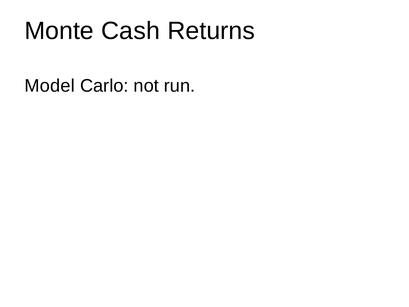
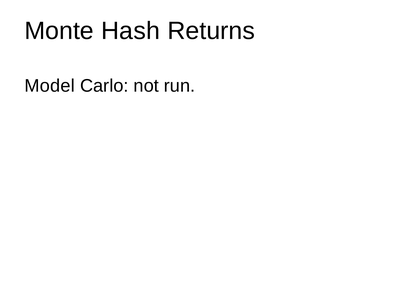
Cash: Cash -> Hash
